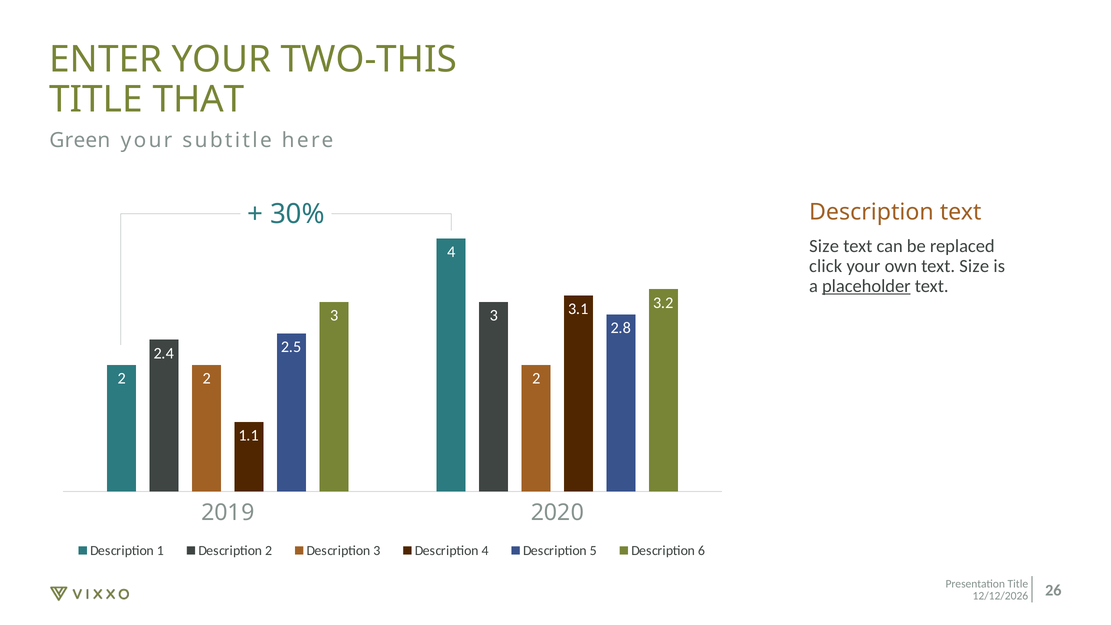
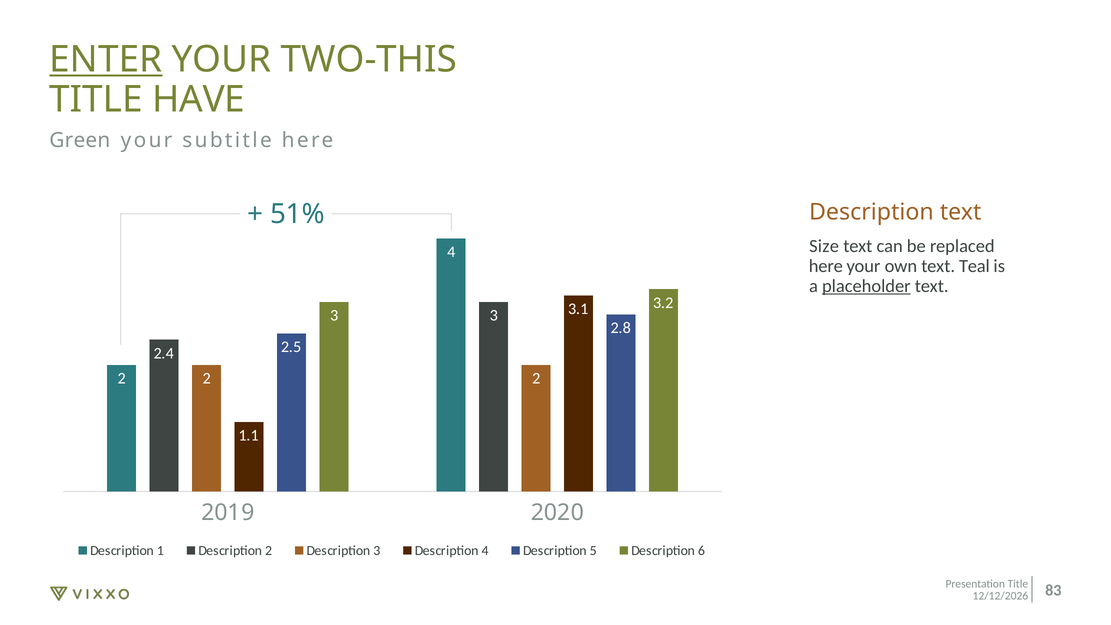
ENTER underline: none -> present
THAT: THAT -> HAVE
30%: 30% -> 51%
click at (826, 266): click -> here
own text Size: Size -> Teal
26: 26 -> 83
